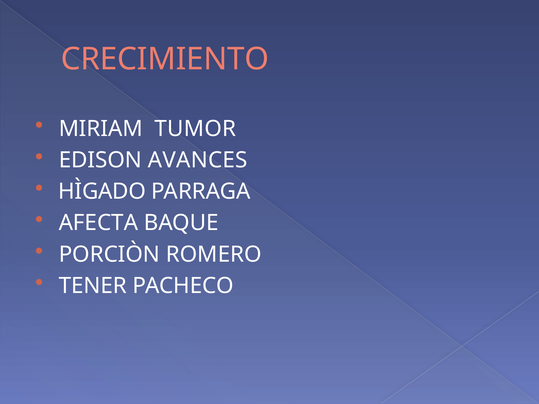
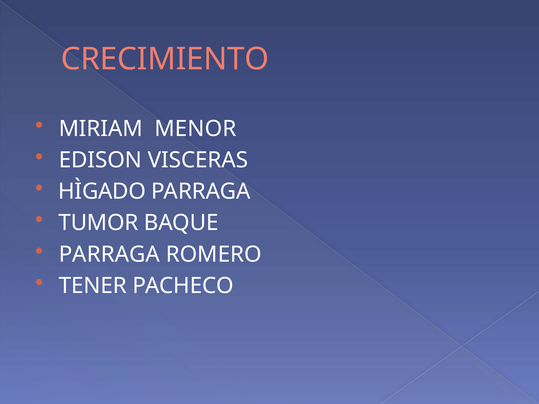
TUMOR: TUMOR -> MENOR
AVANCES: AVANCES -> VISCERAS
AFECTA: AFECTA -> TUMOR
PORCIÒN at (109, 254): PORCIÒN -> PARRAGA
